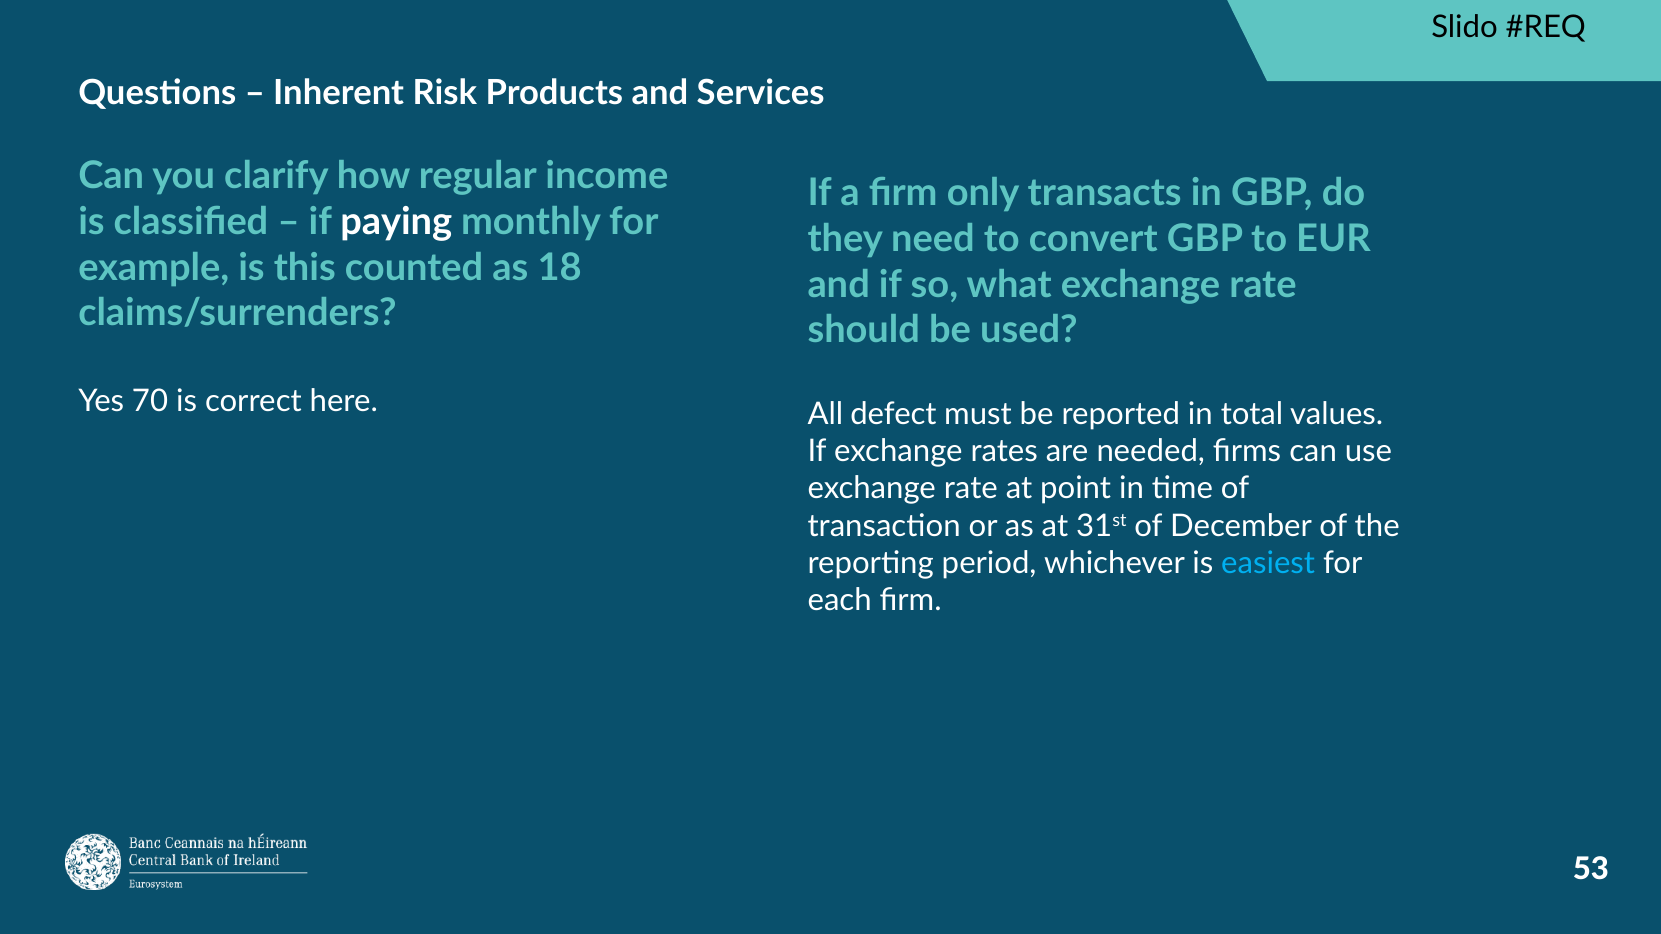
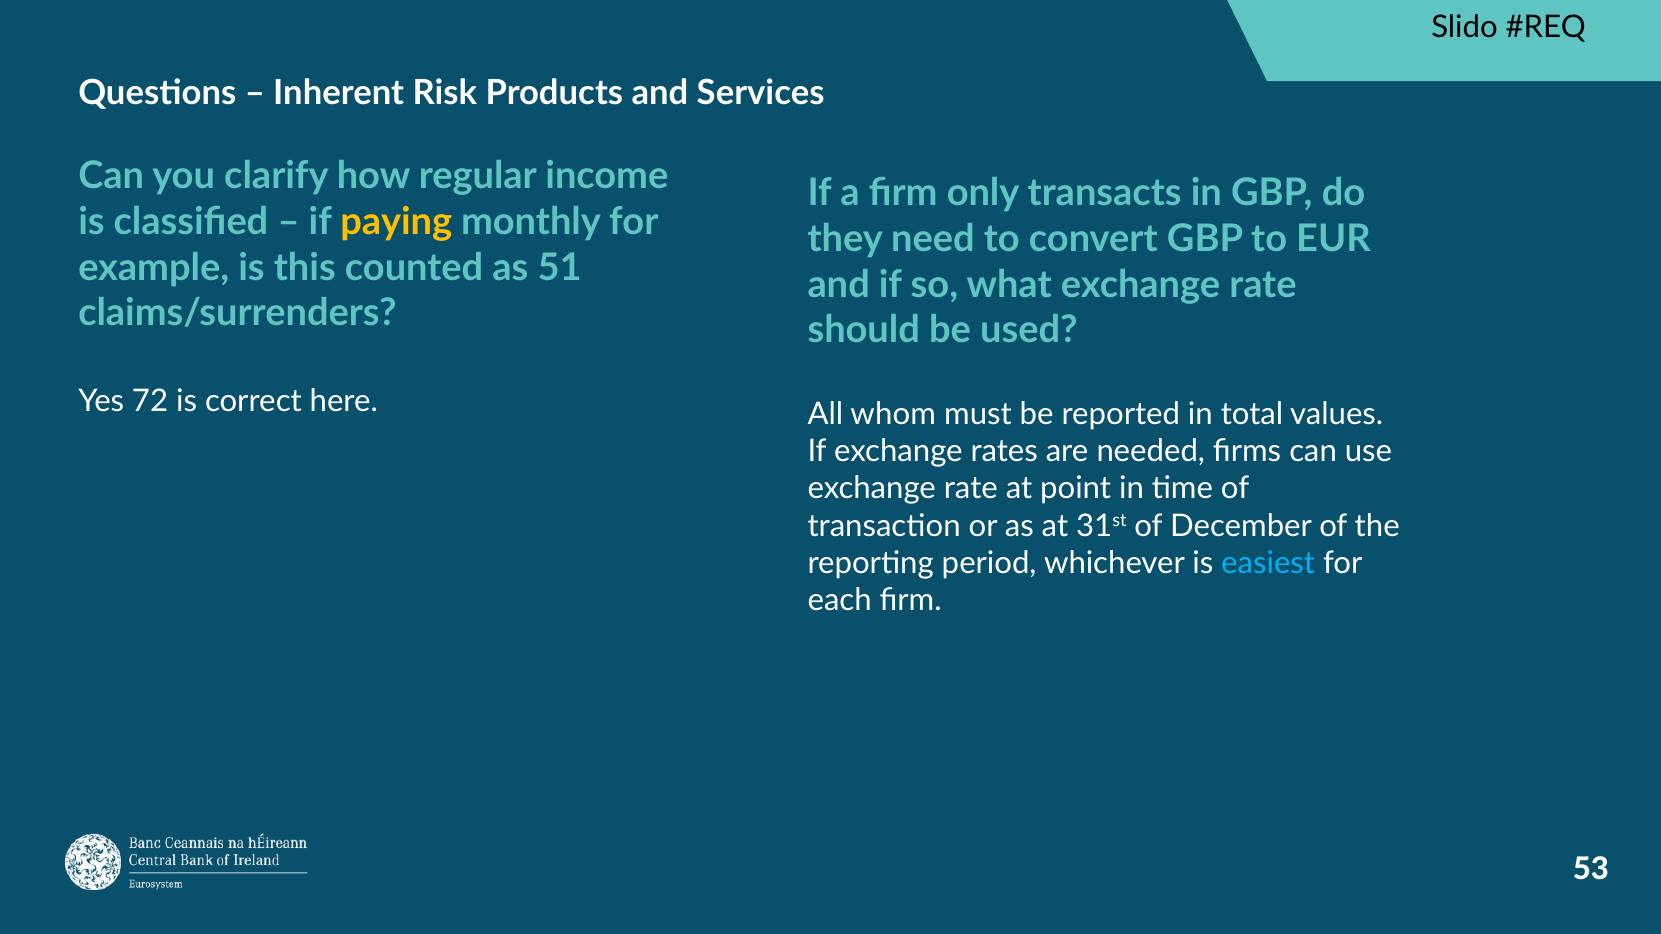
paying colour: white -> yellow
18: 18 -> 51
70: 70 -> 72
defect: defect -> whom
